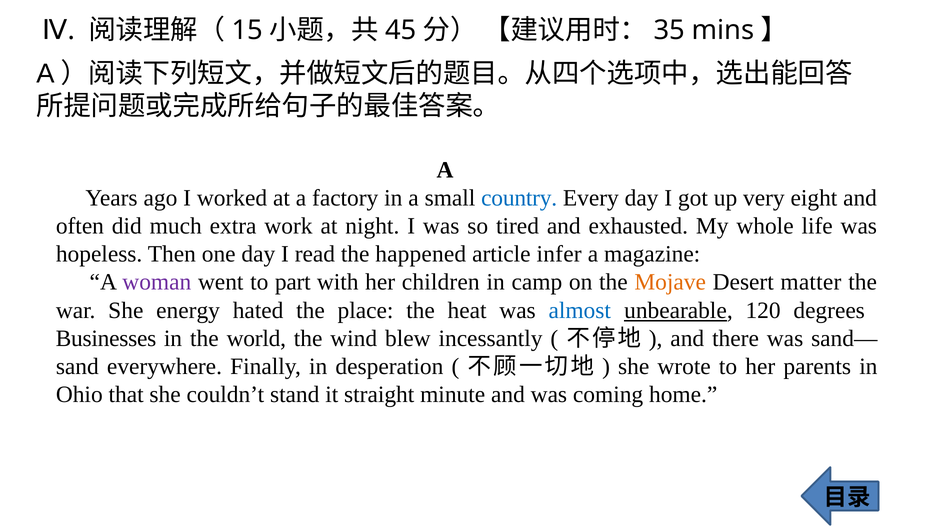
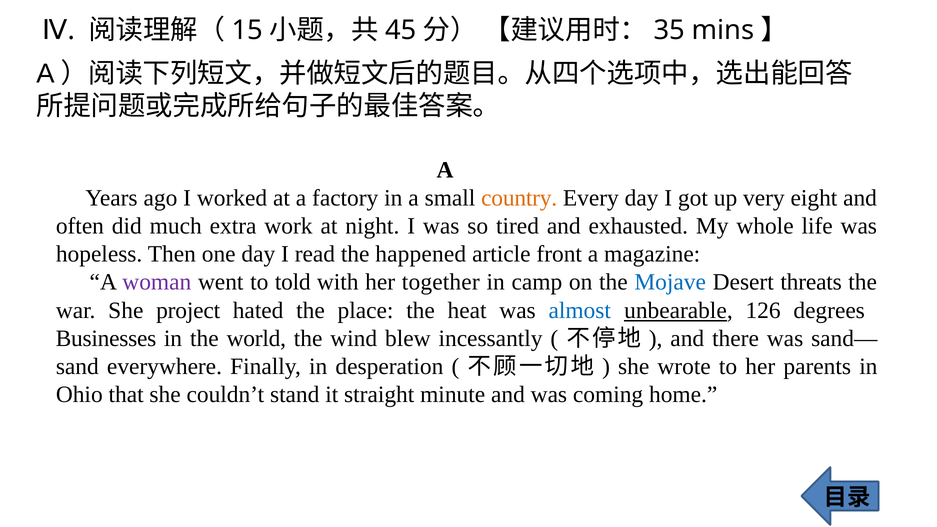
country colour: blue -> orange
infer: infer -> front
part: part -> told
children: children -> together
Mojave colour: orange -> blue
matter: matter -> threats
energy: energy -> project
120: 120 -> 126
